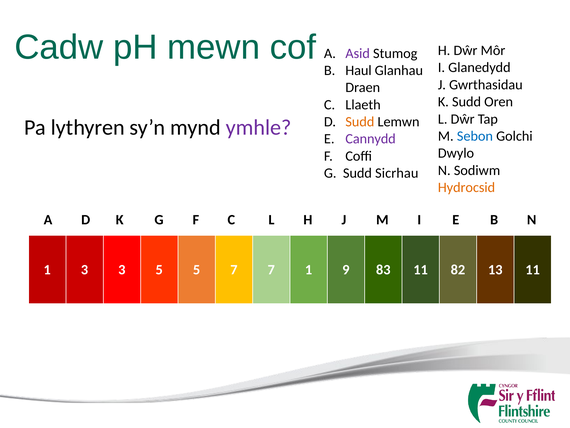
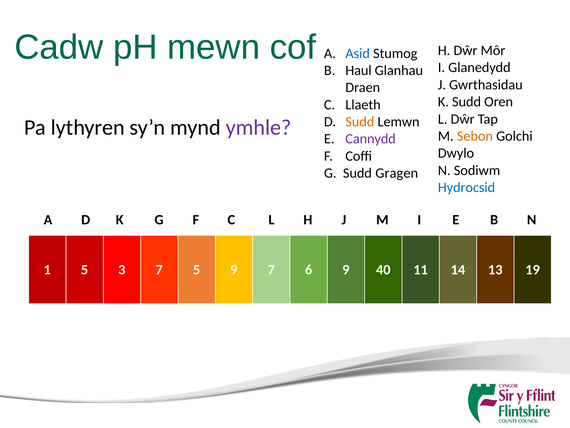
Asid colour: purple -> blue
Sebon colour: blue -> orange
Sicrhau: Sicrhau -> Gragen
Hydrocsid colour: orange -> blue
1 3: 3 -> 5
3 5: 5 -> 7
5 7: 7 -> 9
7 1: 1 -> 6
83: 83 -> 40
82: 82 -> 14
13 11: 11 -> 19
